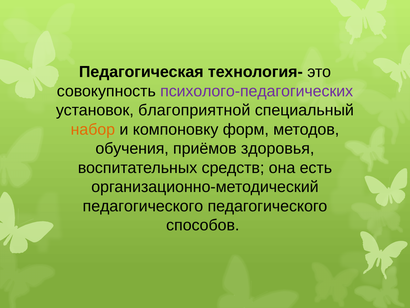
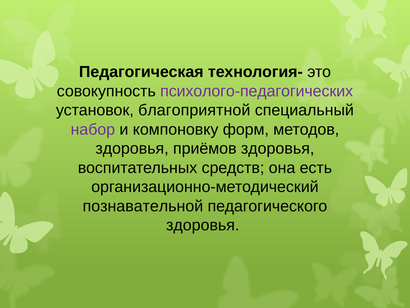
набор colour: orange -> purple
обучения at (132, 148): обучения -> здоровья
педагогического at (143, 206): педагогического -> познавательной
способов at (203, 225): способов -> здоровья
